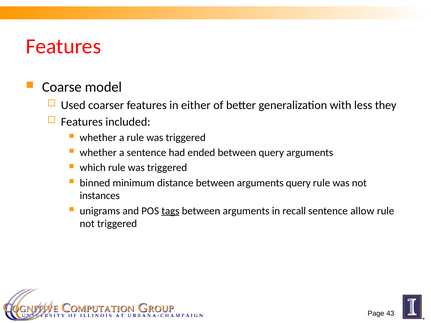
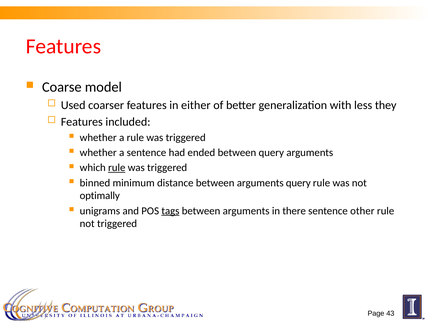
rule at (117, 168) underline: none -> present
instances: instances -> optimally
recall: recall -> there
allow: allow -> other
